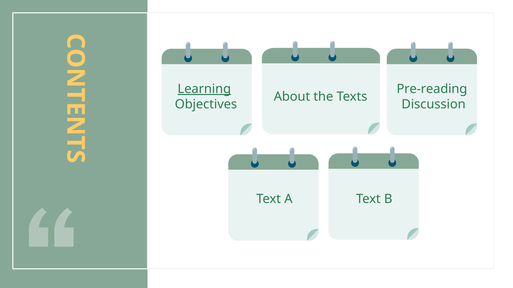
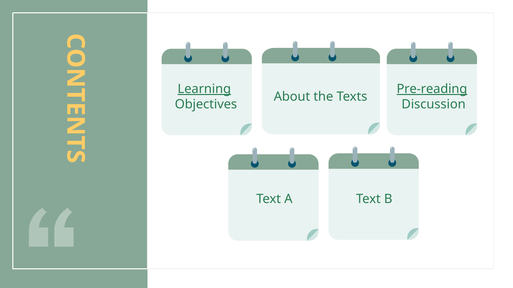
Pre-reading underline: none -> present
